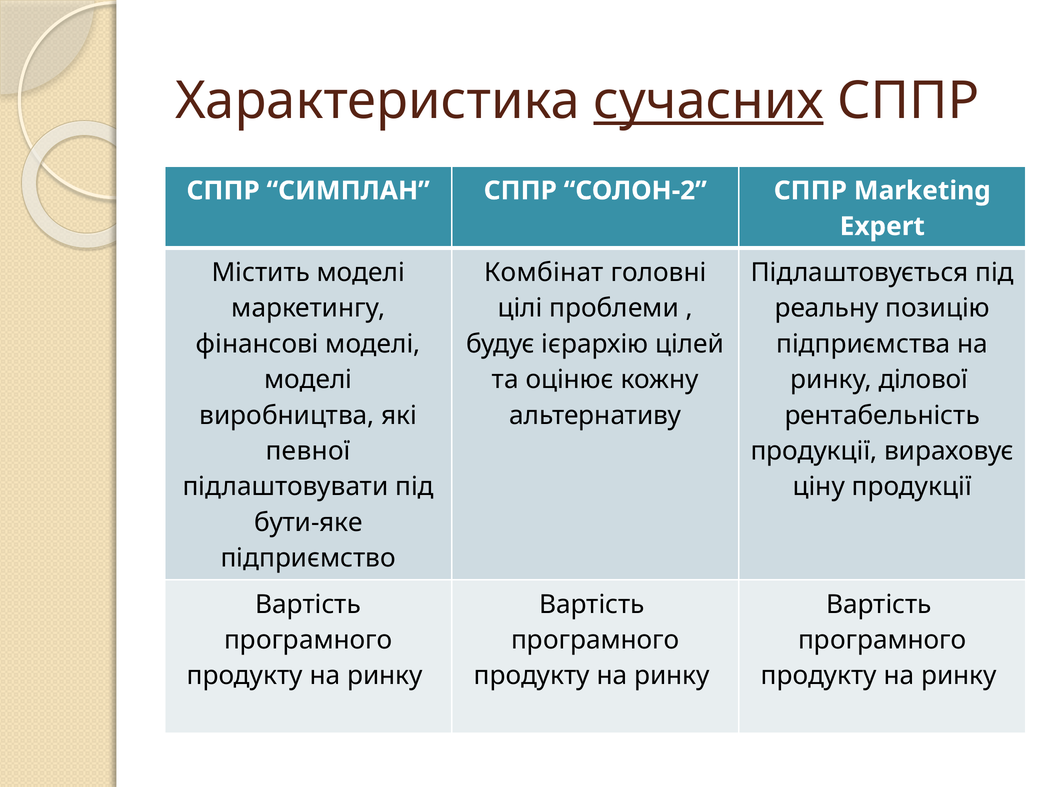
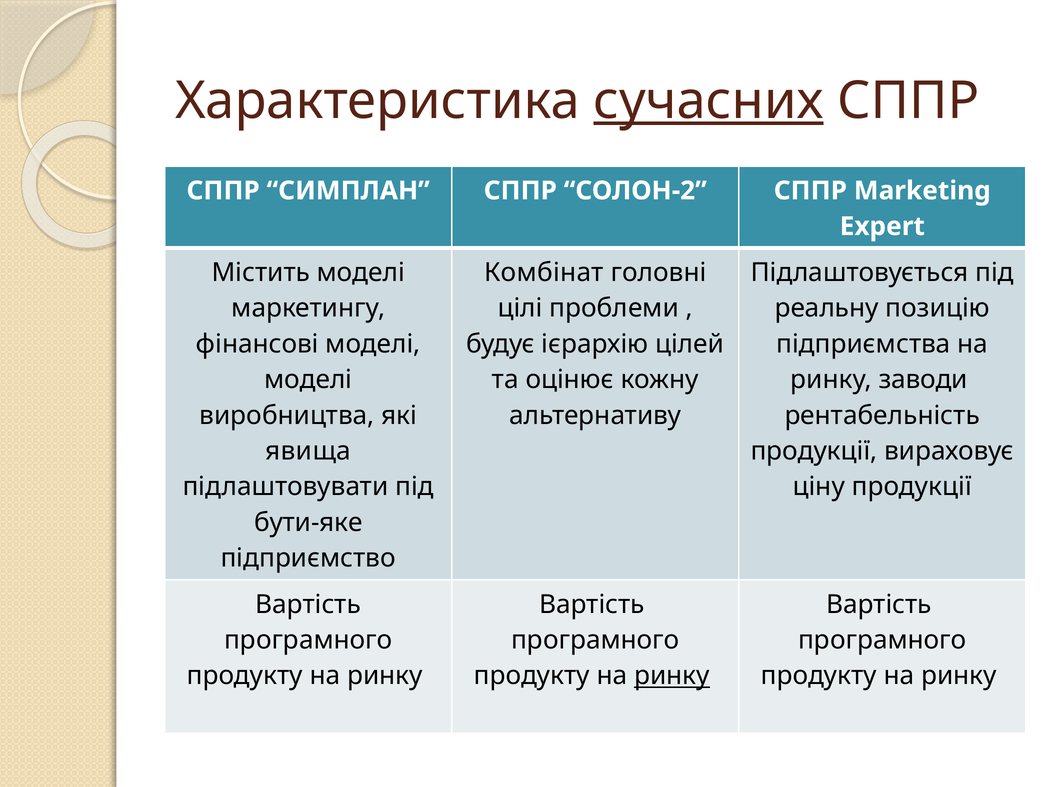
ділової: ділової -> заводи
певної: певної -> явища
ринку at (672, 676) underline: none -> present
